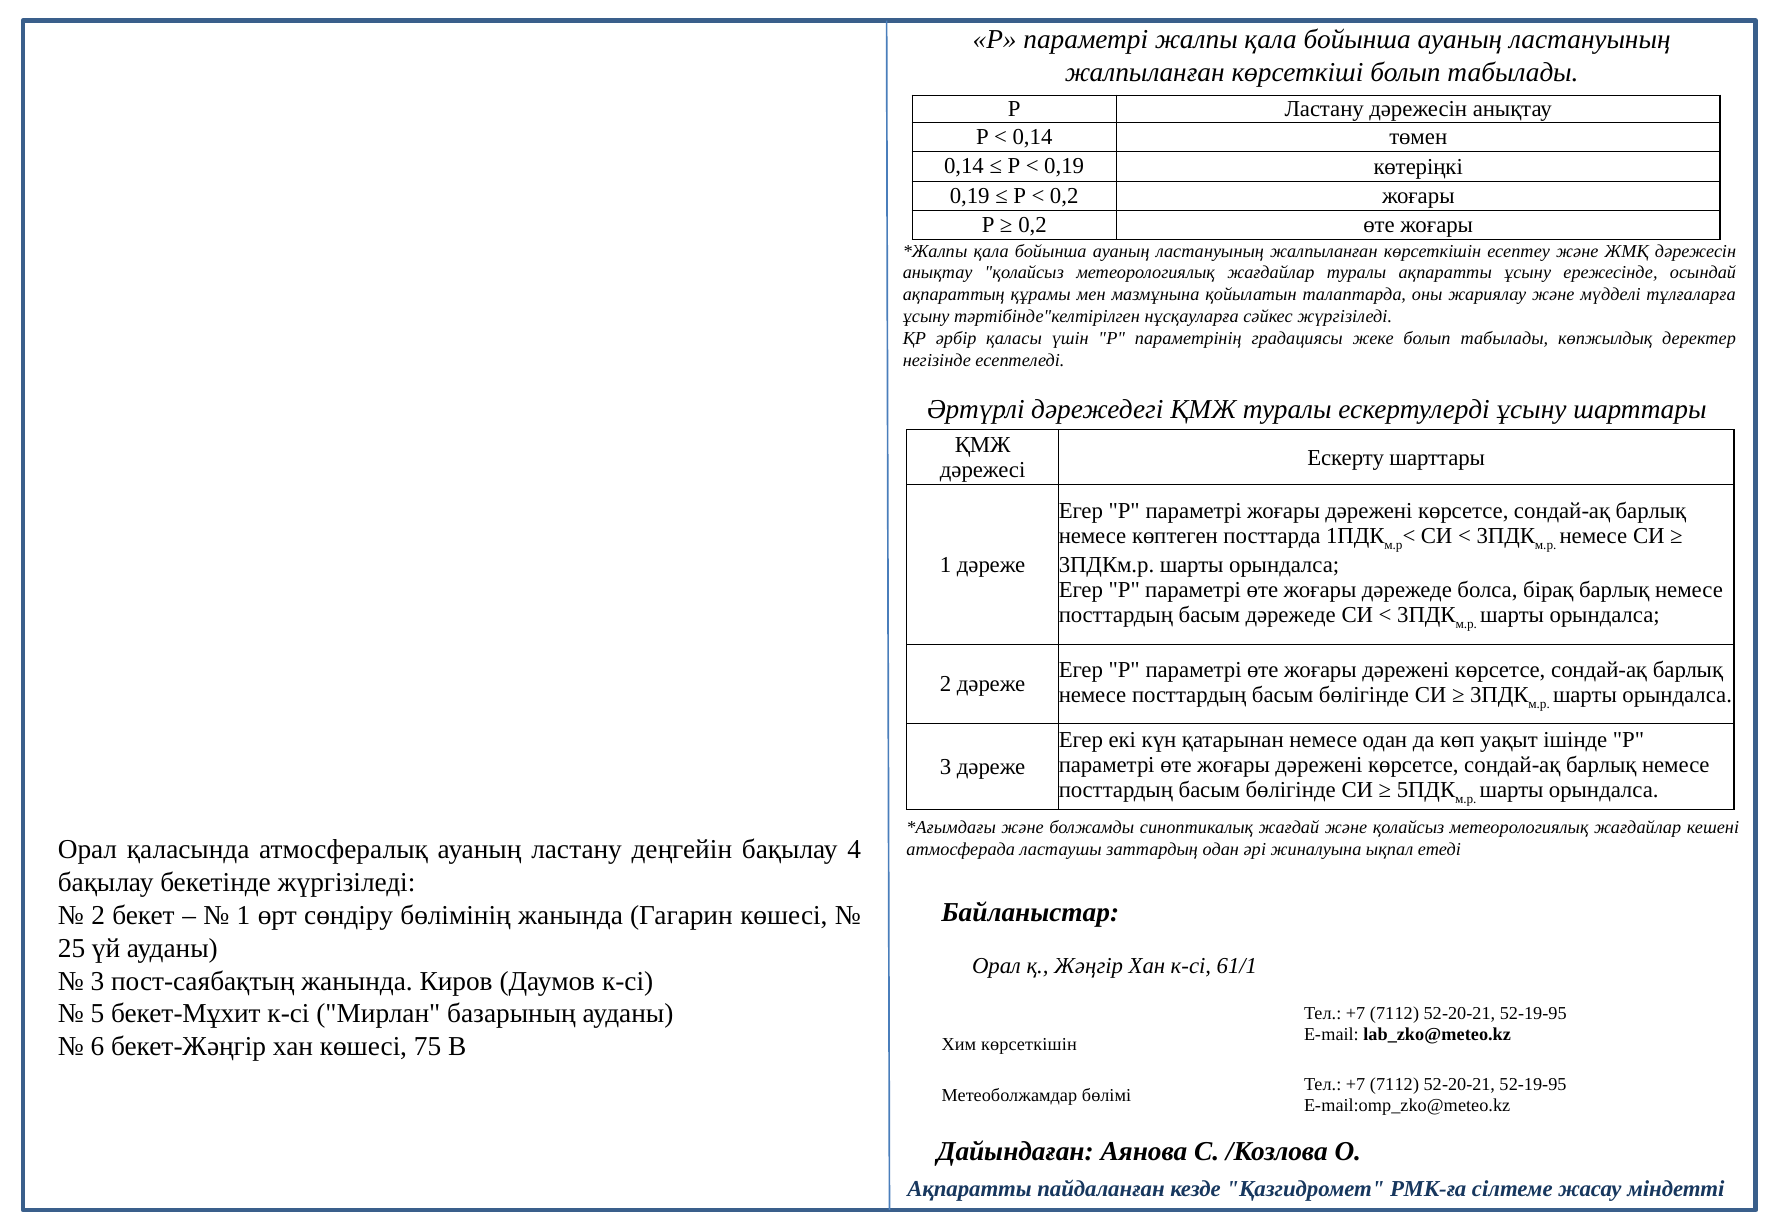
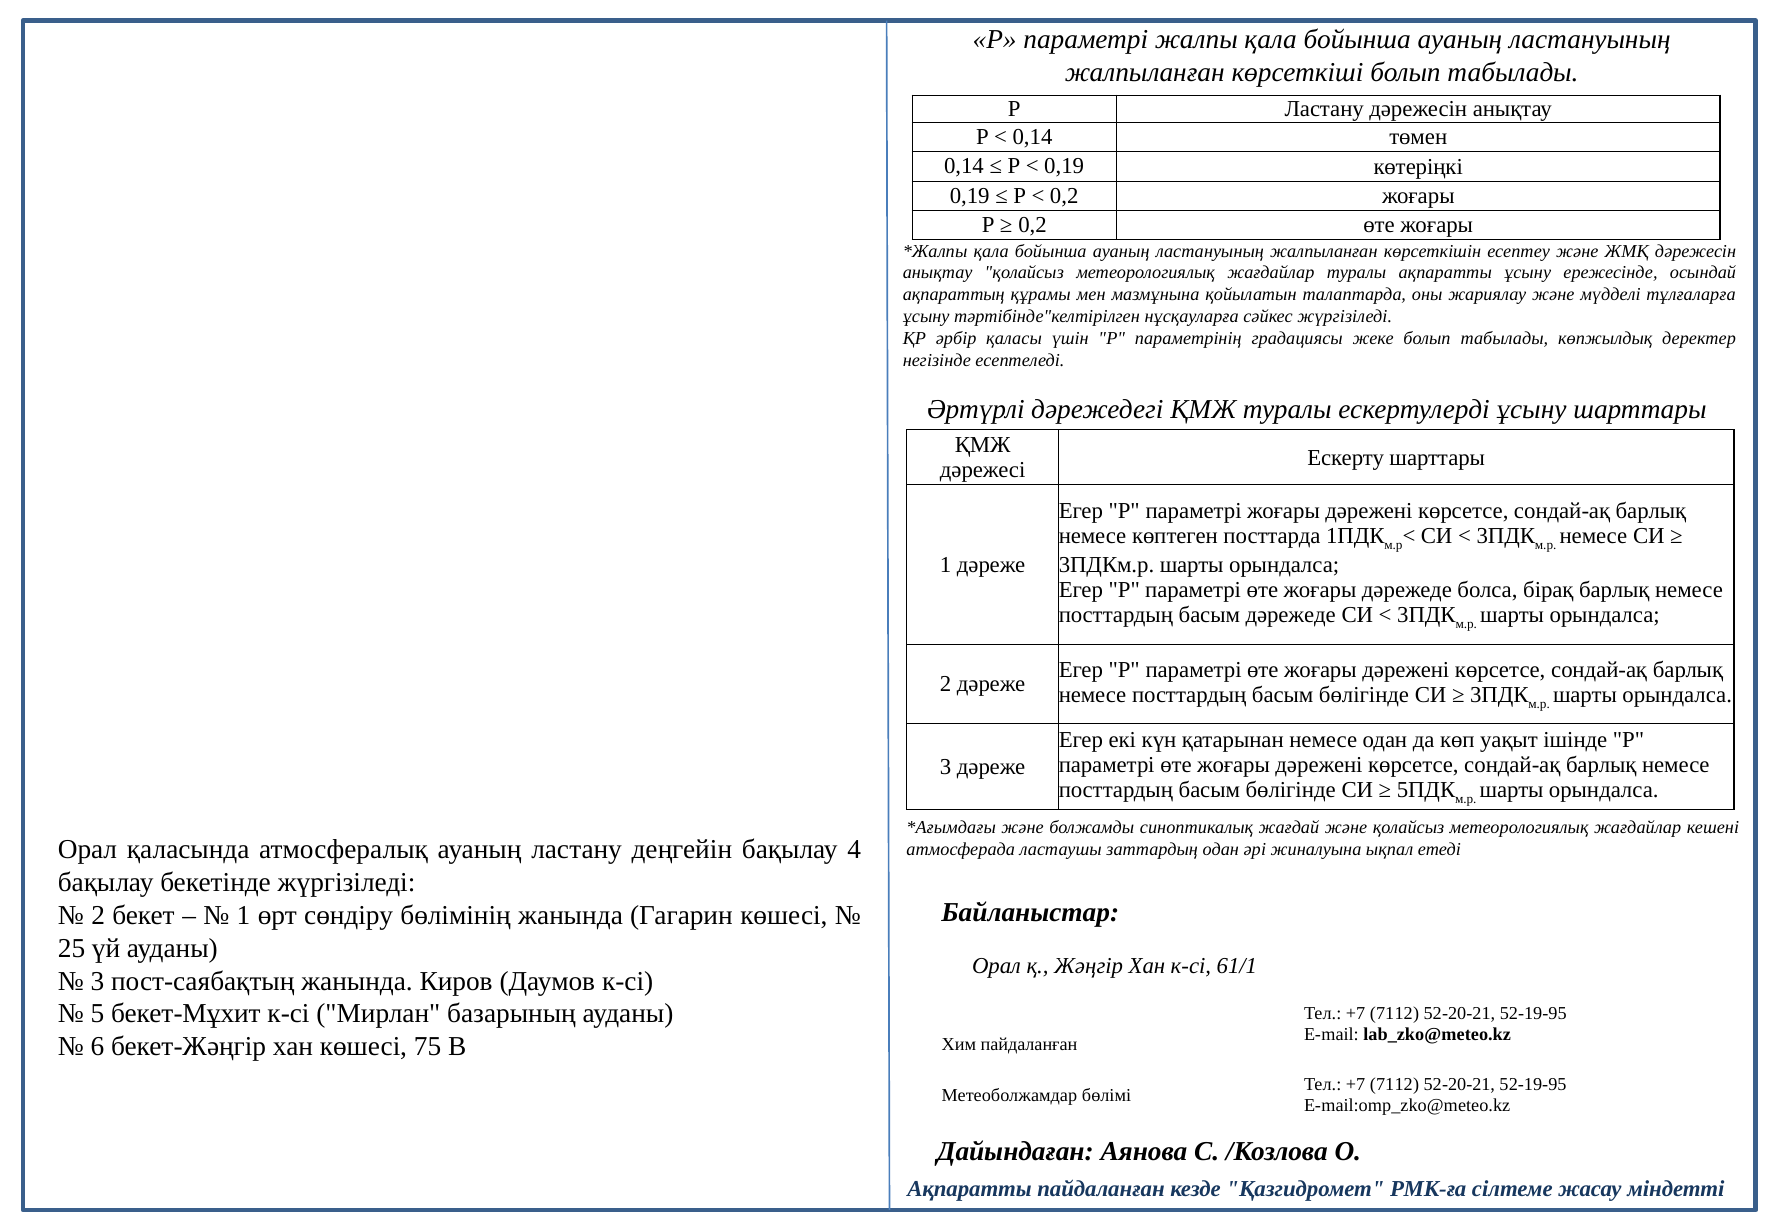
Хим көрсеткішін: көрсеткішін -> пайдаланған
